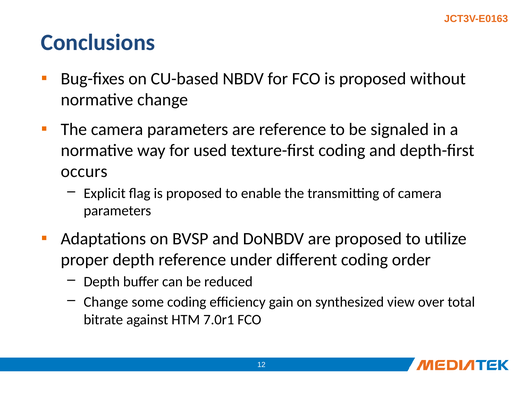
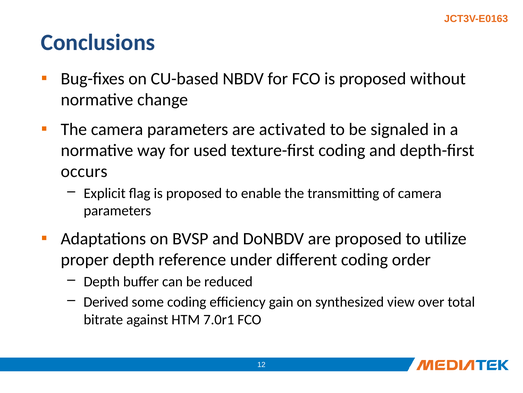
are reference: reference -> activated
Change at (106, 302): Change -> Derived
